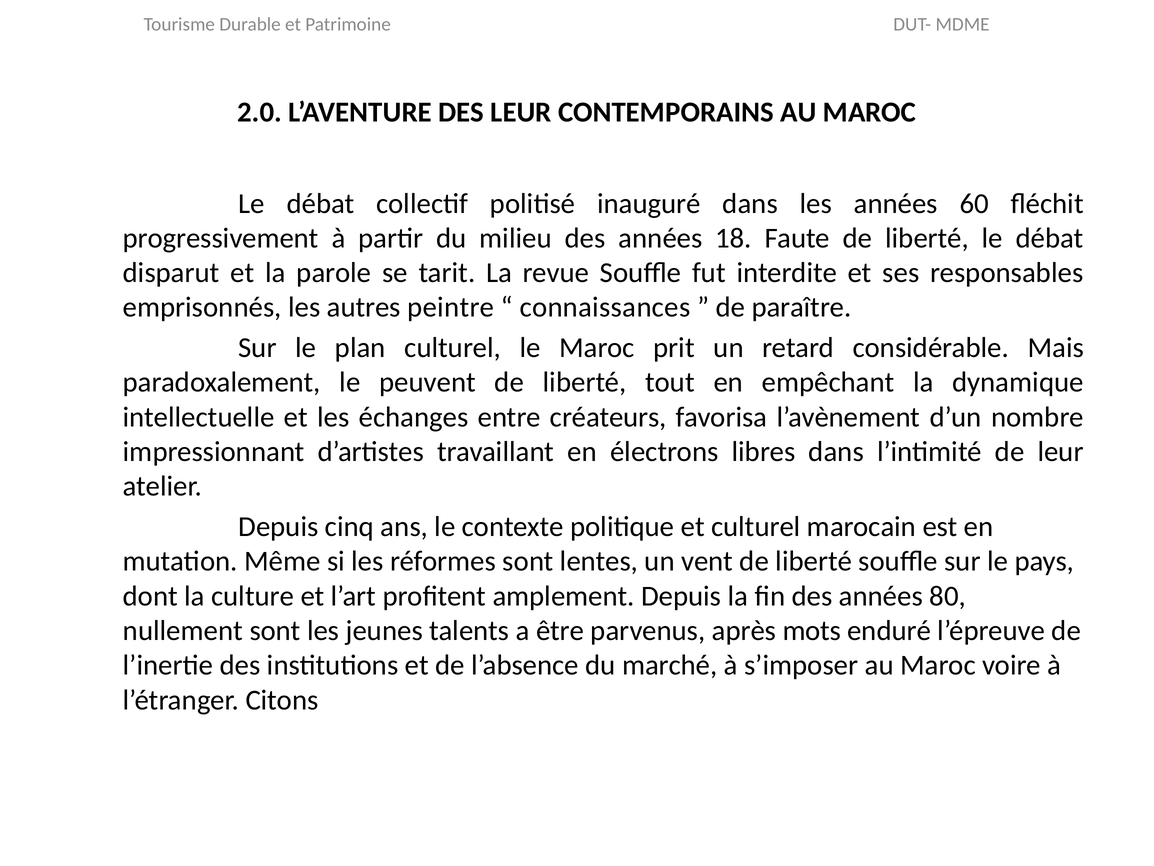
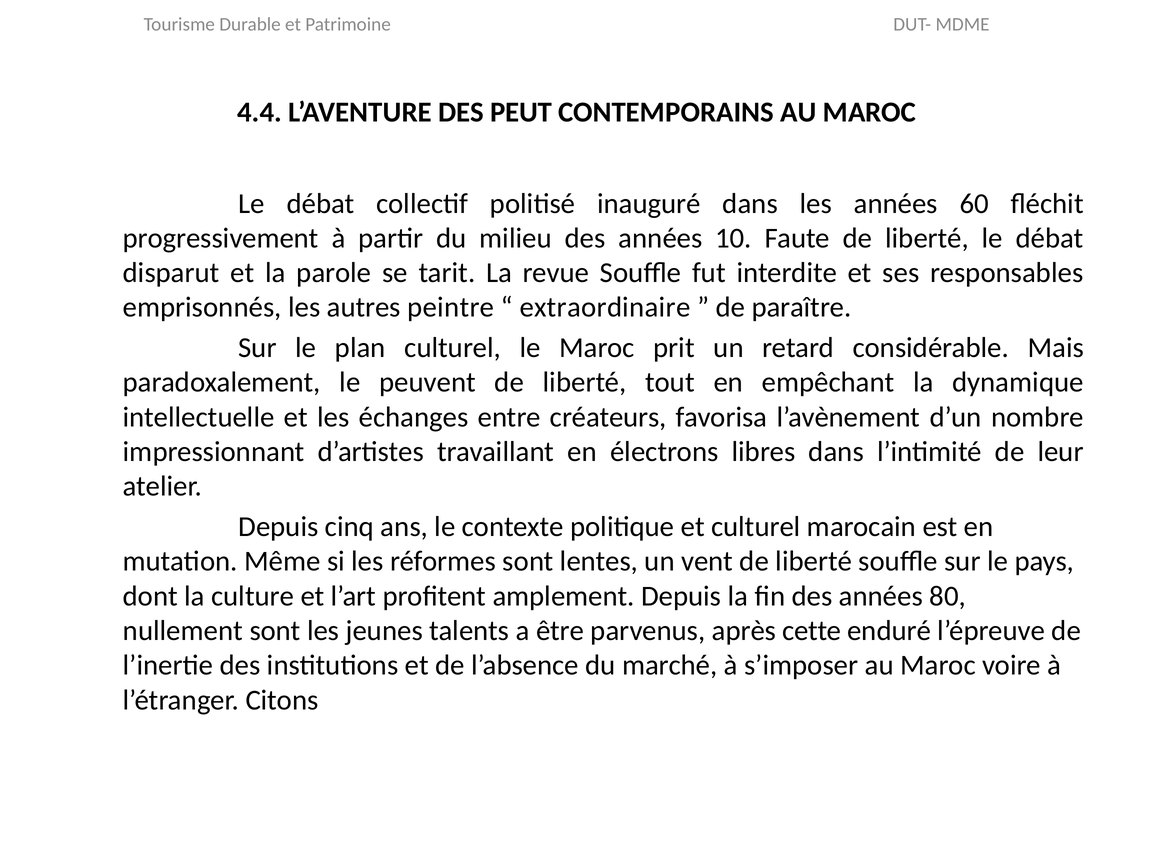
2.0: 2.0 -> 4.4
DES LEUR: LEUR -> PEUT
18: 18 -> 10
connaissances: connaissances -> extraordinaire
mots: mots -> cette
